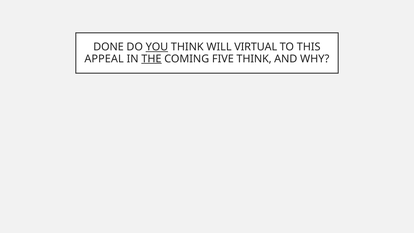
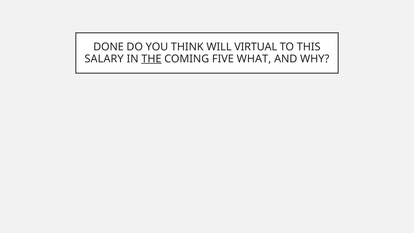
YOU underline: present -> none
APPEAL: APPEAL -> SALARY
FIVE THINK: THINK -> WHAT
